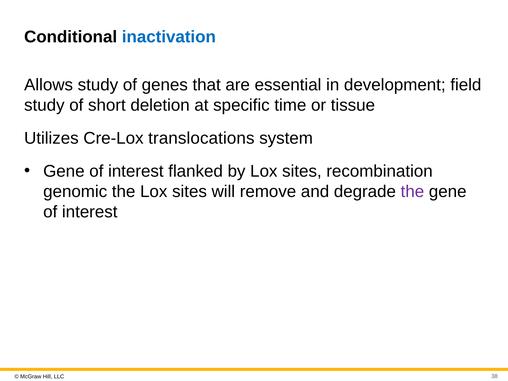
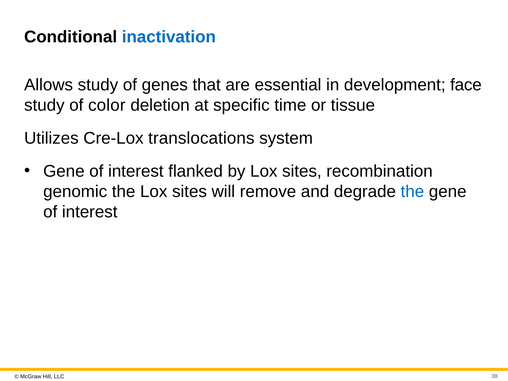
field: field -> face
short: short -> color
the at (412, 191) colour: purple -> blue
